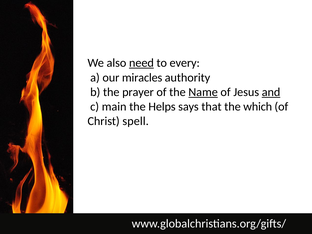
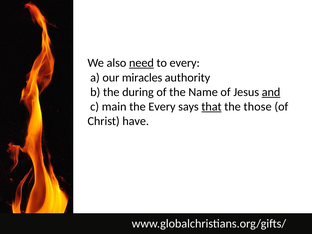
prayer: prayer -> during
Name underline: present -> none
the Helps: Helps -> Every
that underline: none -> present
which: which -> those
spell: spell -> have
